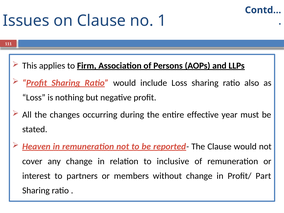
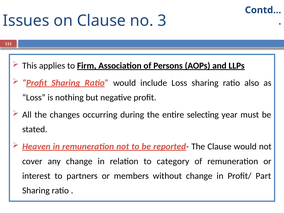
1: 1 -> 3
effective: effective -> selecting
inclusive: inclusive -> category
